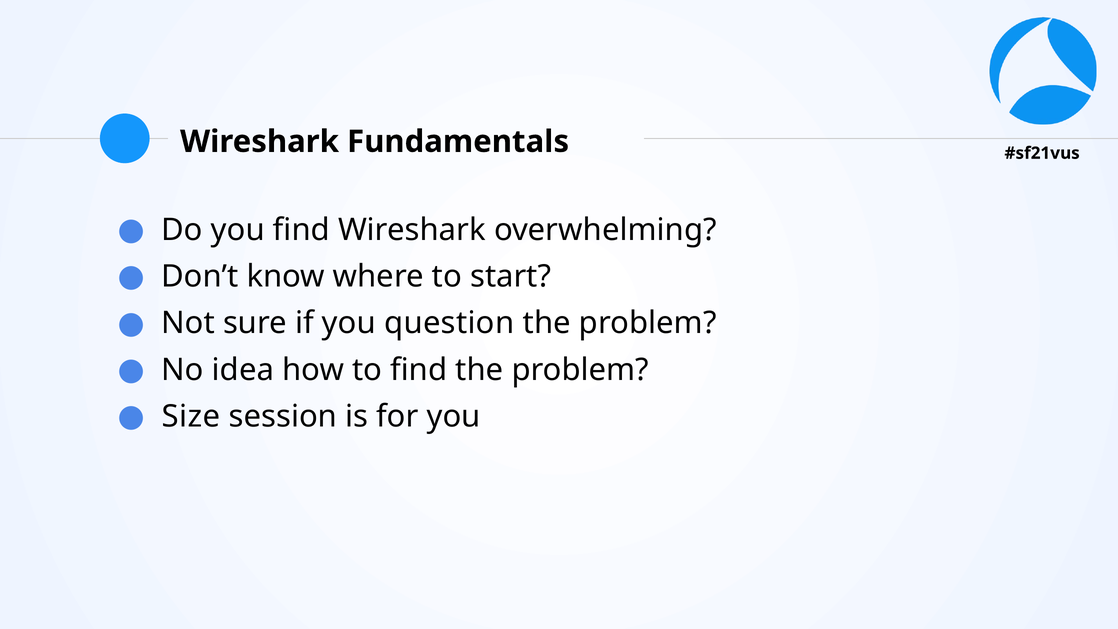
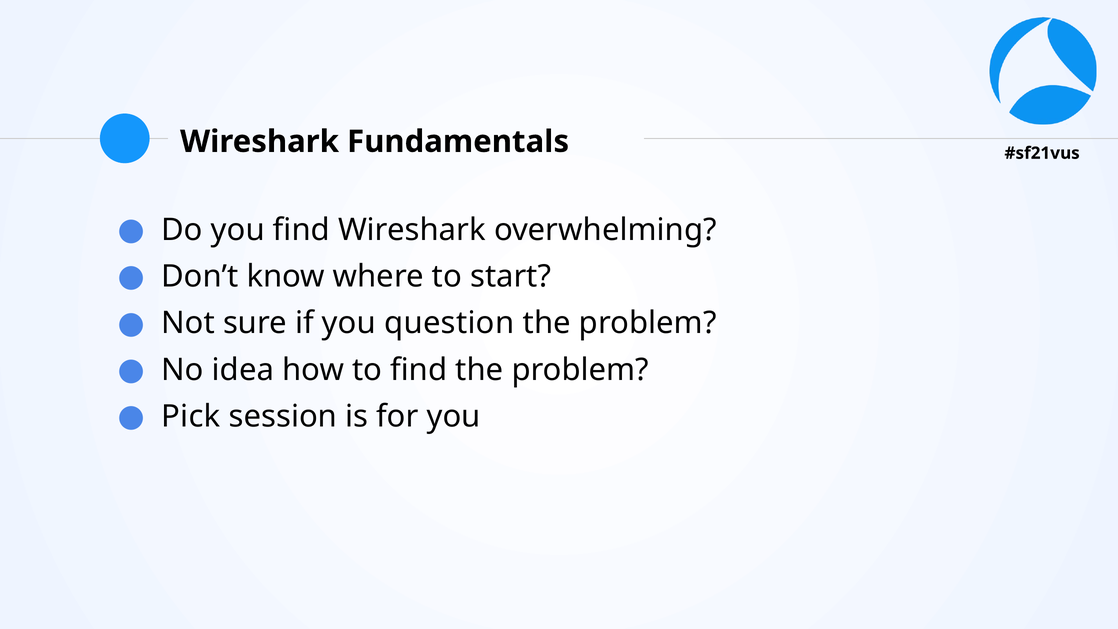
Size: Size -> Pick
